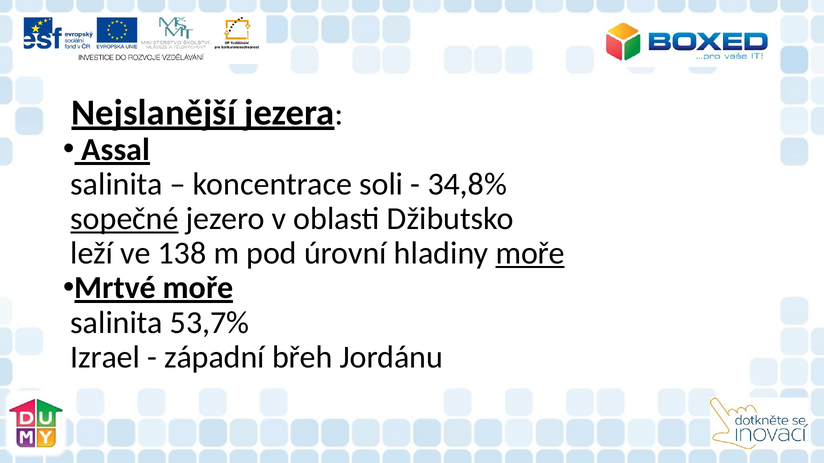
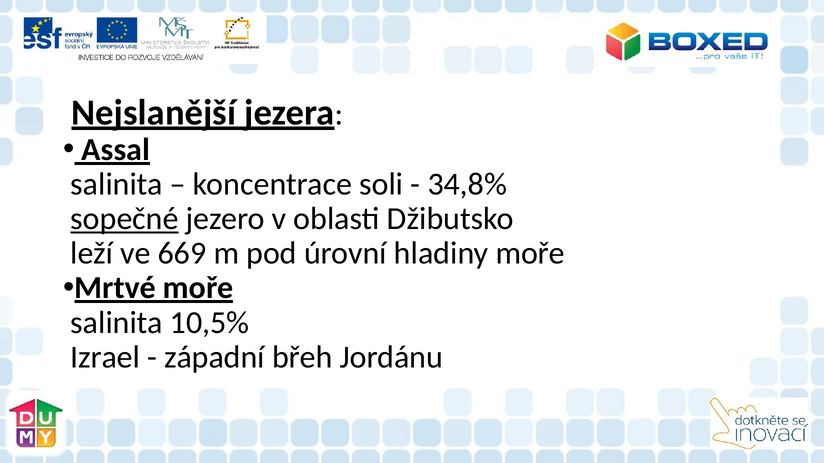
138: 138 -> 669
moře at (530, 254) underline: present -> none
53,7%: 53,7% -> 10,5%
